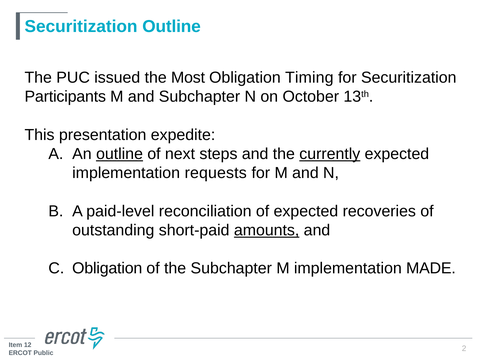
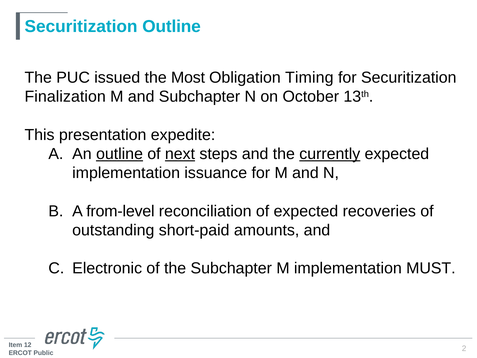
Participants: Participants -> Finalization
next underline: none -> present
requests: requests -> issuance
paid-level: paid-level -> from-level
amounts underline: present -> none
Obligation at (107, 268): Obligation -> Electronic
MADE: MADE -> MUST
